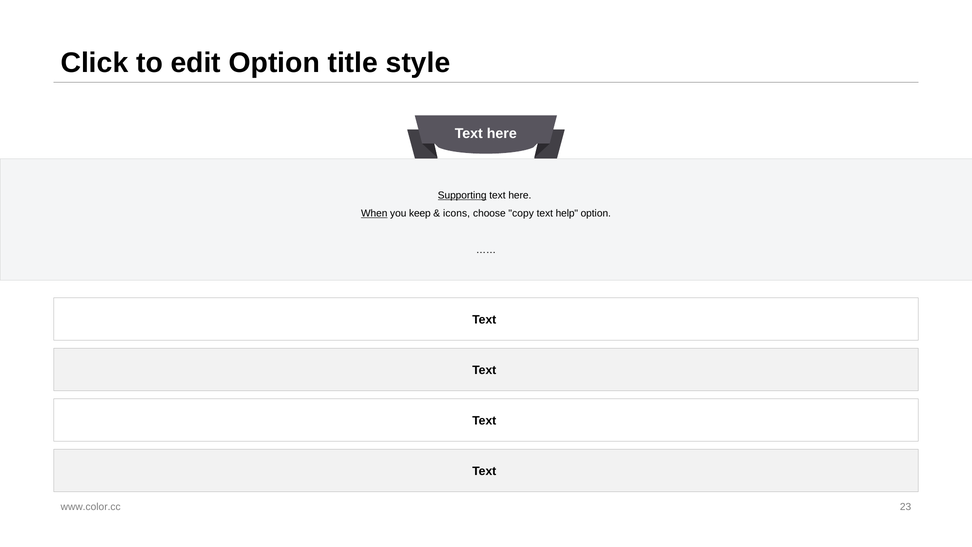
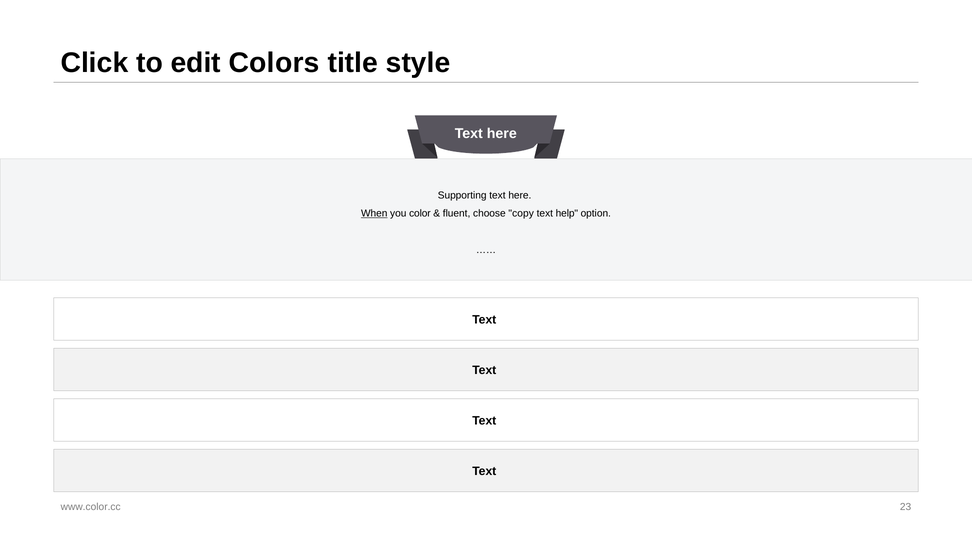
edit Option: Option -> Colors
Supporting underline: present -> none
keep: keep -> color
icons: icons -> fluent
